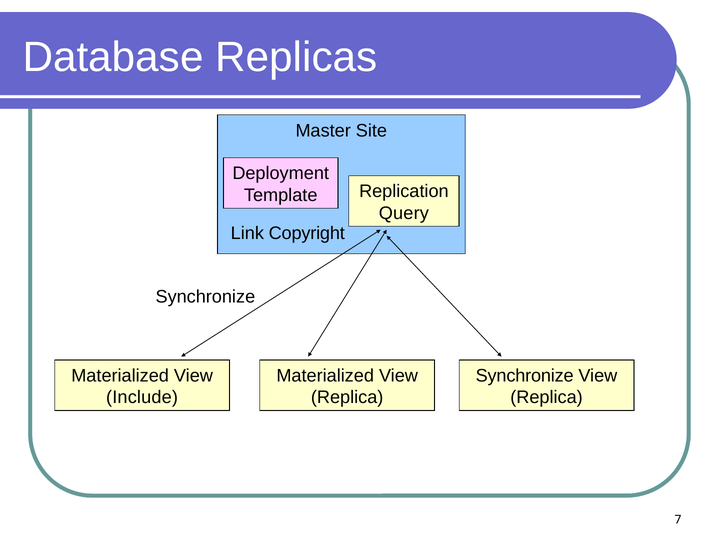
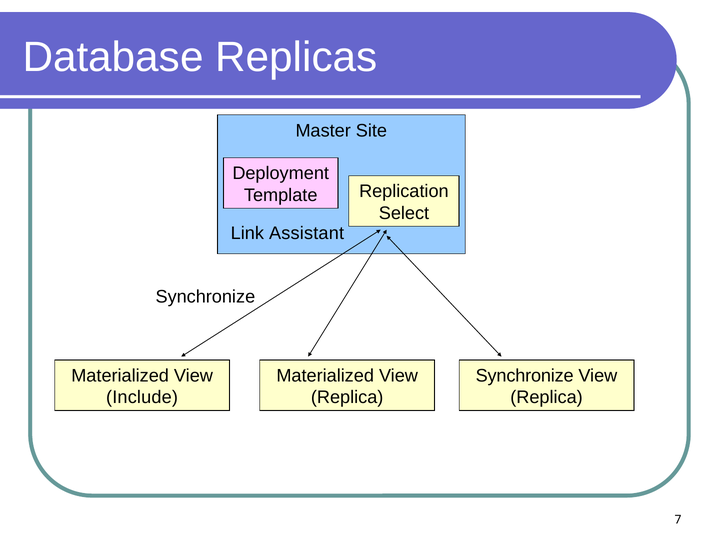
Query: Query -> Select
Copyright: Copyright -> Assistant
